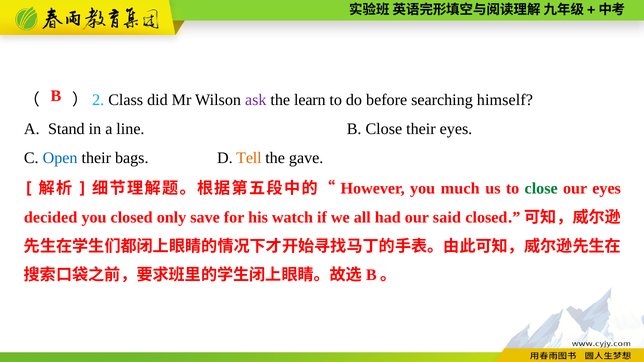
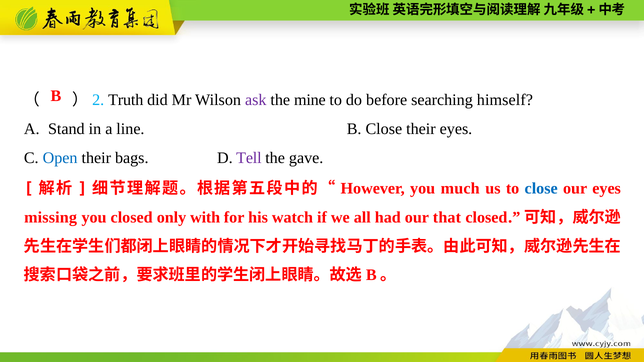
Class: Class -> Truth
learn: learn -> mine
Tell colour: orange -> purple
close at (541, 188) colour: green -> blue
decided: decided -> missing
save: save -> with
said: said -> that
